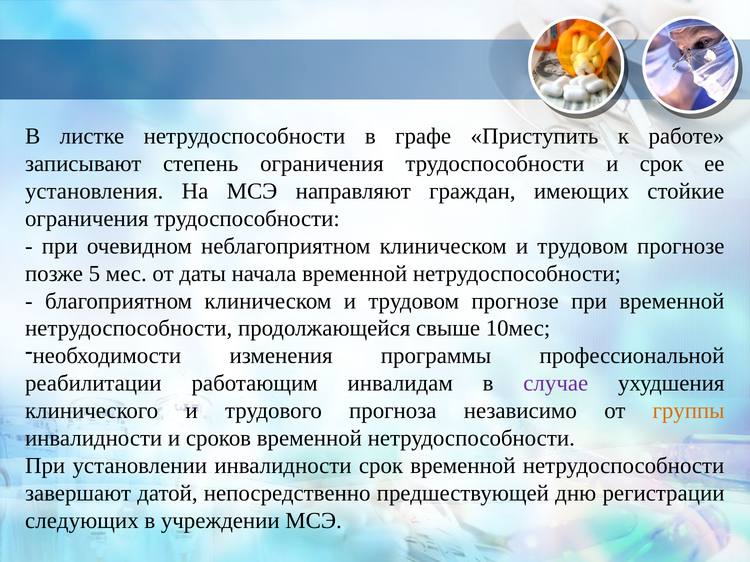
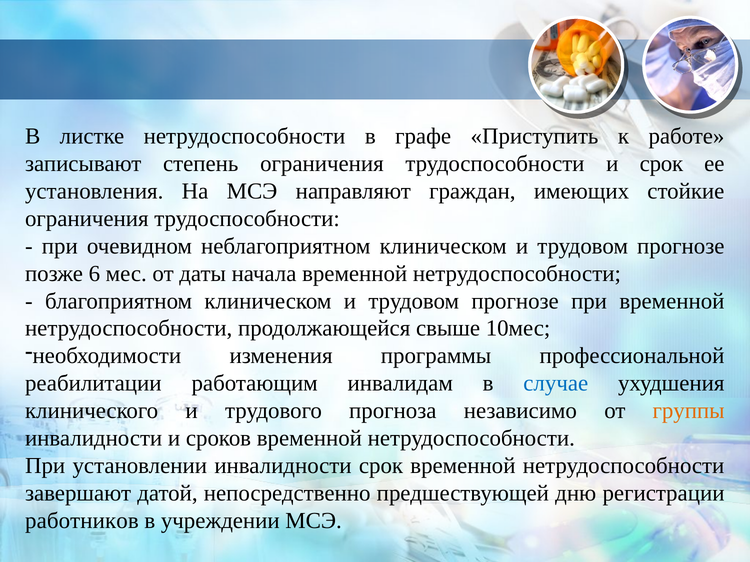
5: 5 -> 6
случае colour: purple -> blue
следующих: следующих -> работников
